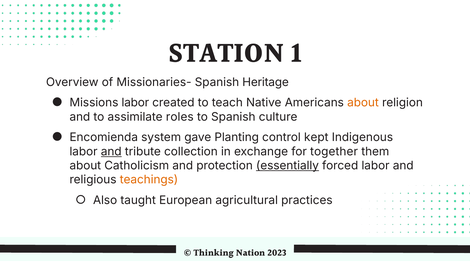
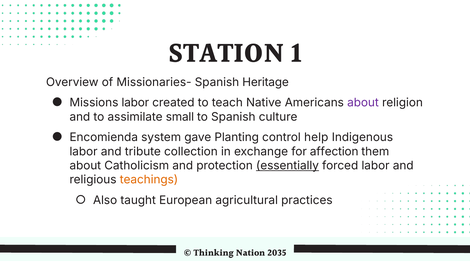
about at (363, 103) colour: orange -> purple
roles: roles -> small
kept: kept -> help
and at (111, 152) underline: present -> none
together: together -> affection
2023: 2023 -> 2035
